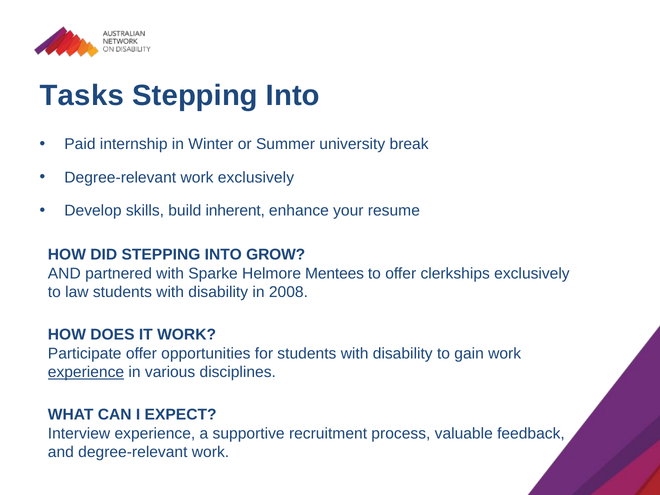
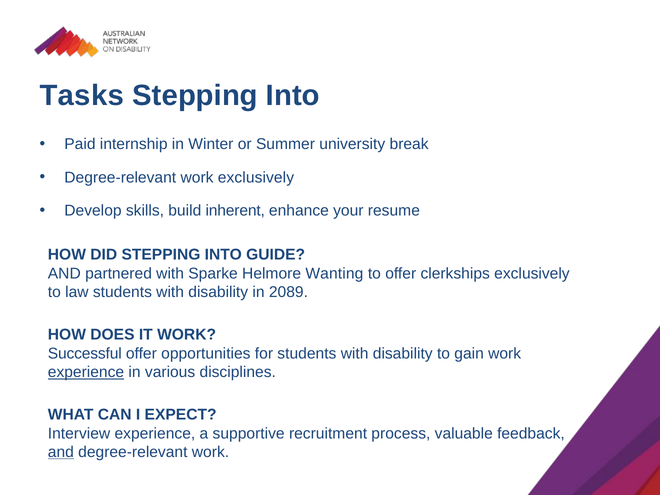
GROW: GROW -> GUIDE
Mentees: Mentees -> Wanting
2008: 2008 -> 2089
Participate: Participate -> Successful
and at (61, 452) underline: none -> present
